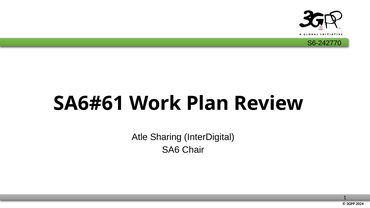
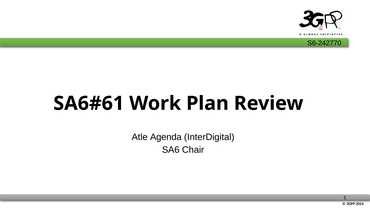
Sharing: Sharing -> Agenda
